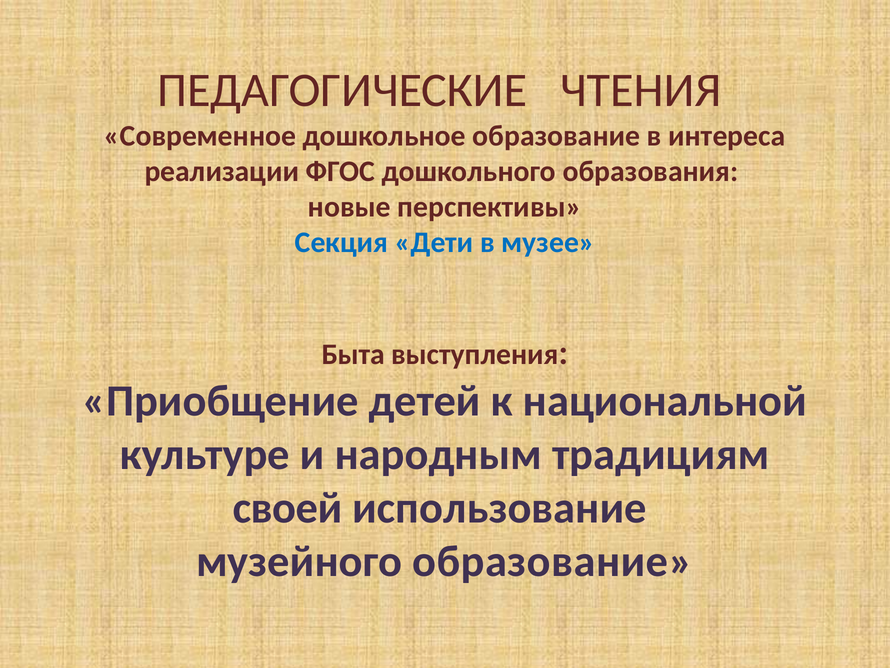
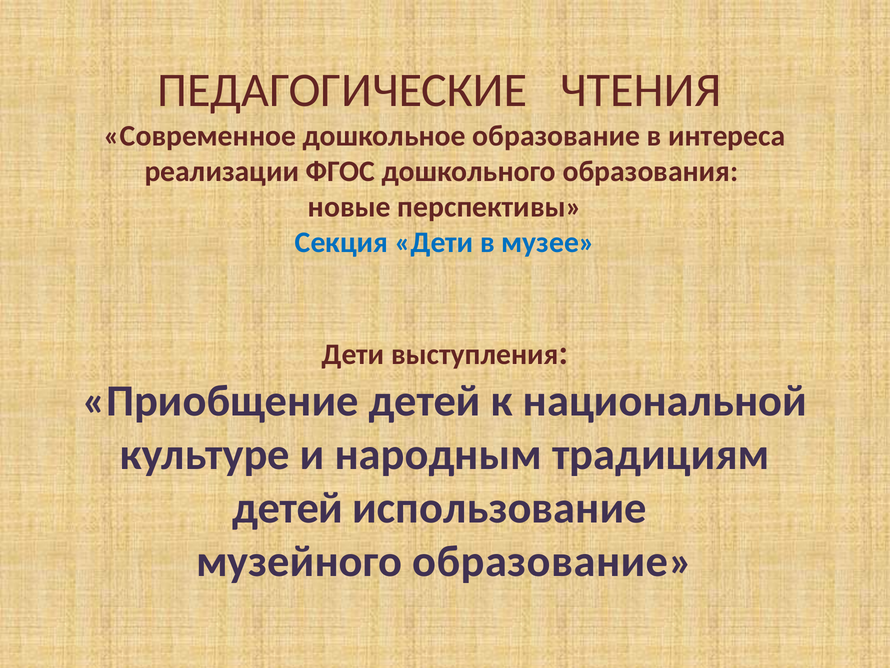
Быта at (353, 354): Быта -> Дети
своей at (288, 508): своей -> детей
